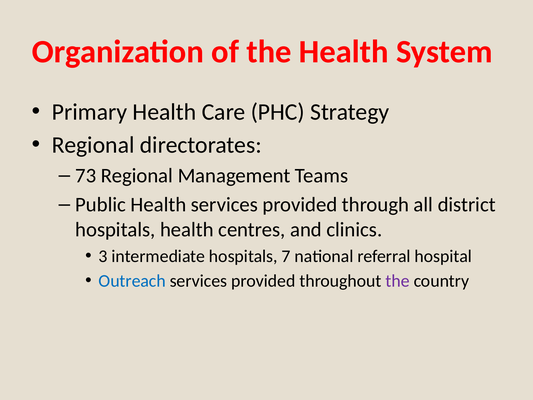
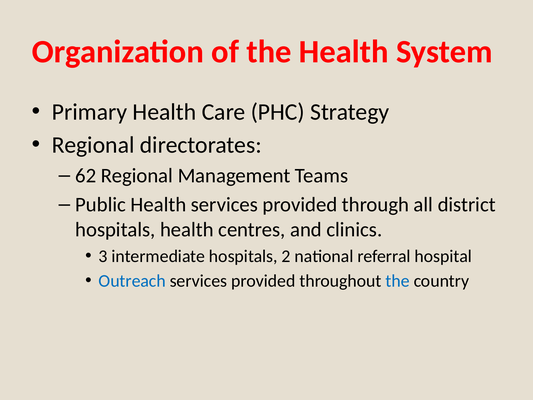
73: 73 -> 62
7: 7 -> 2
the at (398, 281) colour: purple -> blue
